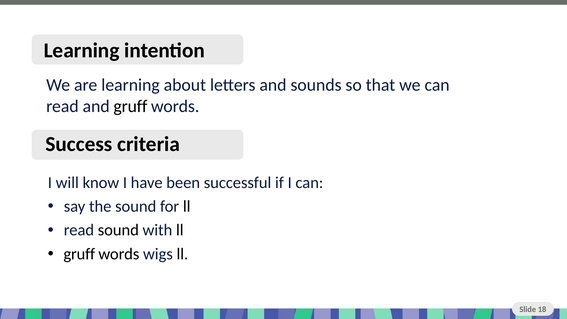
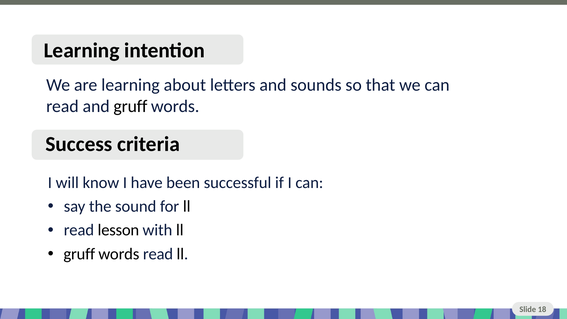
read sound: sound -> lesson
words wigs: wigs -> read
